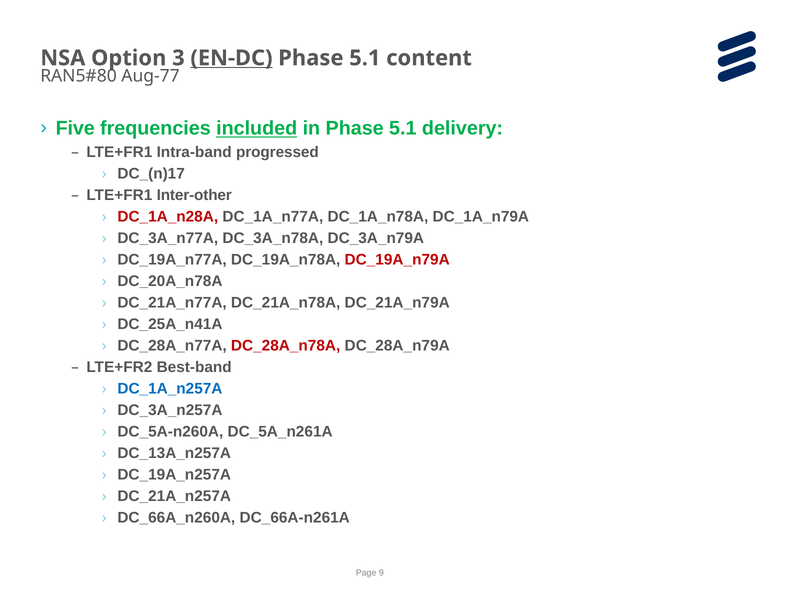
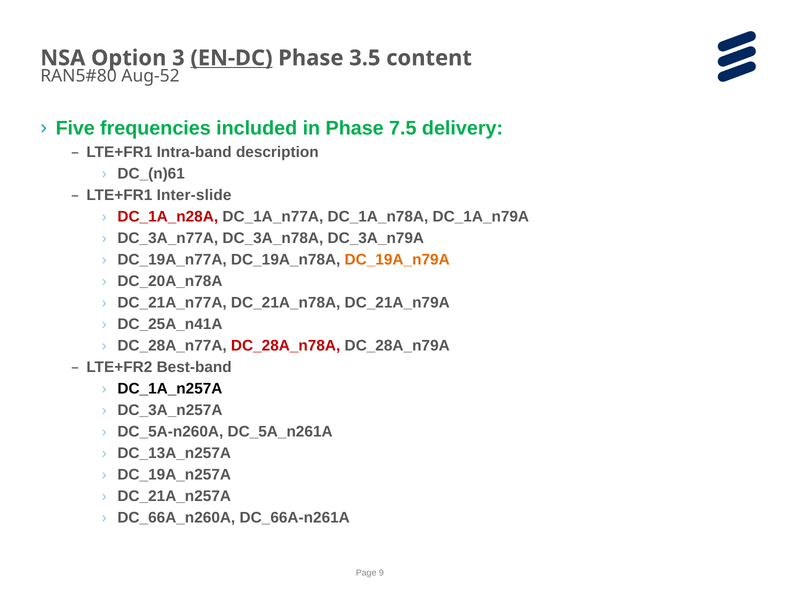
5.1 at (365, 58): 5.1 -> 3.5
Aug-77: Aug-77 -> Aug-52
included underline: present -> none
in Phase 5.1: 5.1 -> 7.5
progressed: progressed -> description
DC_(n)17: DC_(n)17 -> DC_(n)61
Inter-other: Inter-other -> Inter-slide
DC_19A_n79A colour: red -> orange
DC_1A_n257A colour: blue -> black
